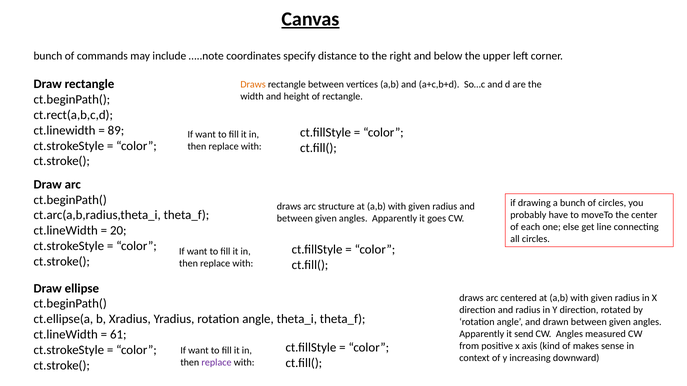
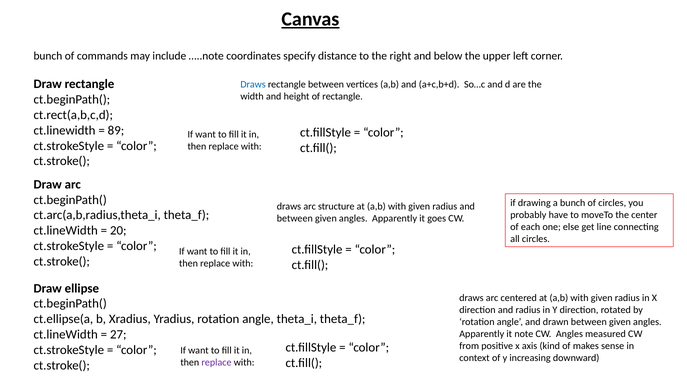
Draws at (253, 84) colour: orange -> blue
61: 61 -> 27
send: send -> note
